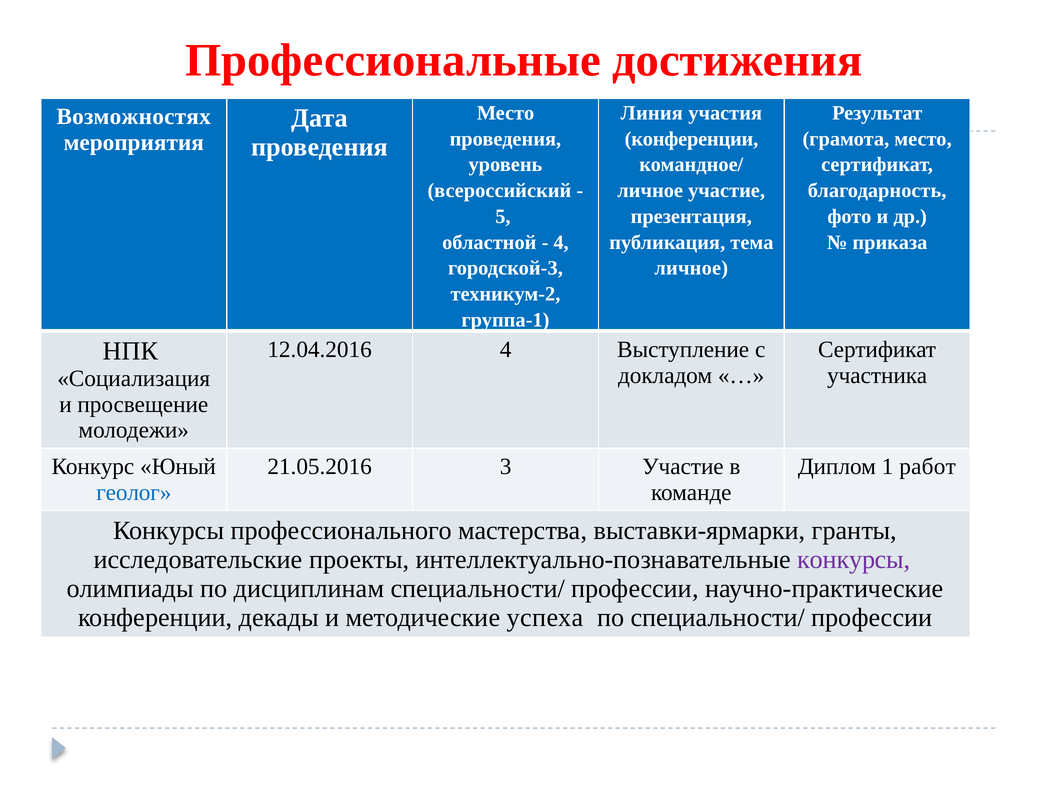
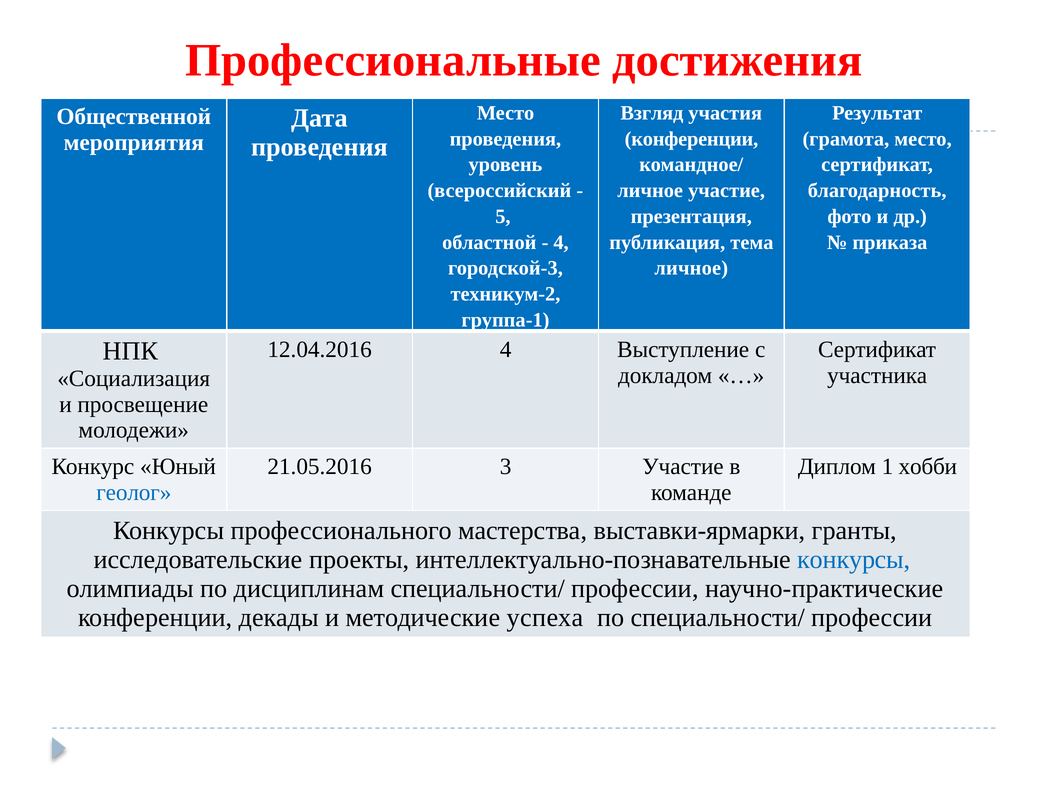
Линия: Линия -> Взгляд
Возможностях: Возможностях -> Общественной
работ: работ -> хобби
конкурсы at (854, 560) colour: purple -> blue
